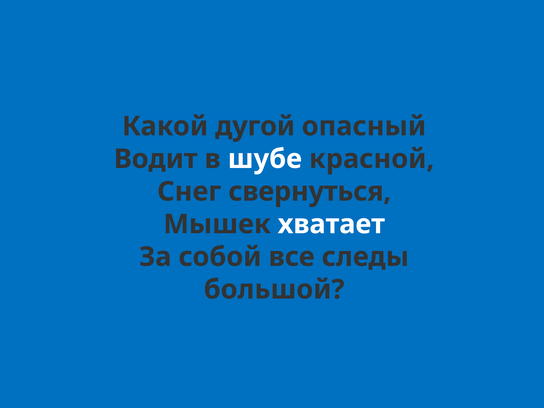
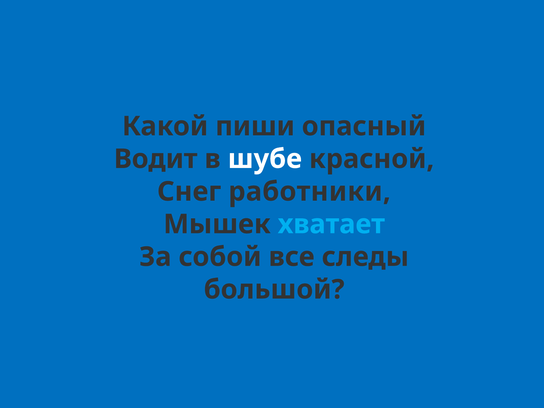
дугой: дугой -> пиши
свернуться: свернуться -> работники
хватает colour: white -> light blue
